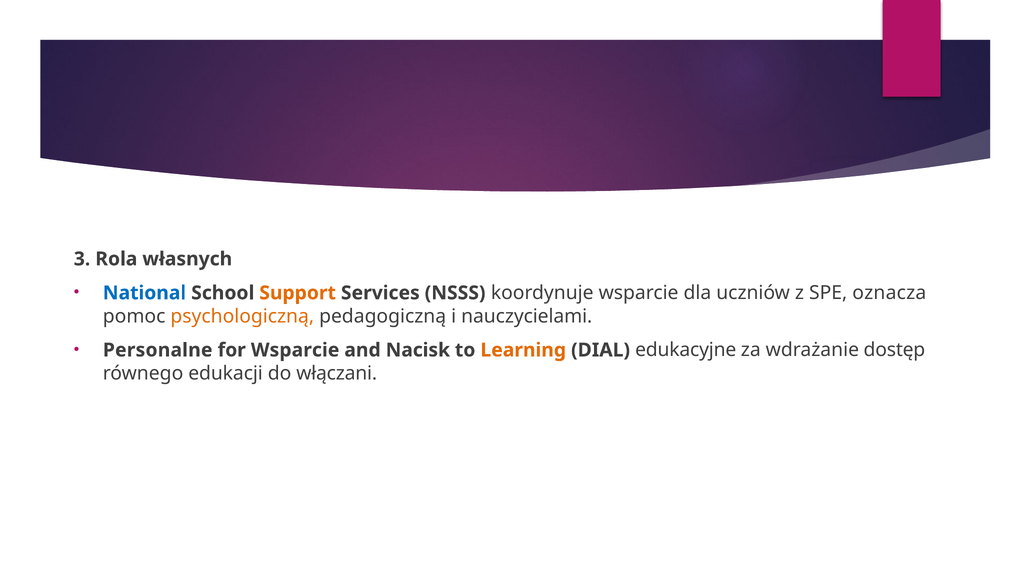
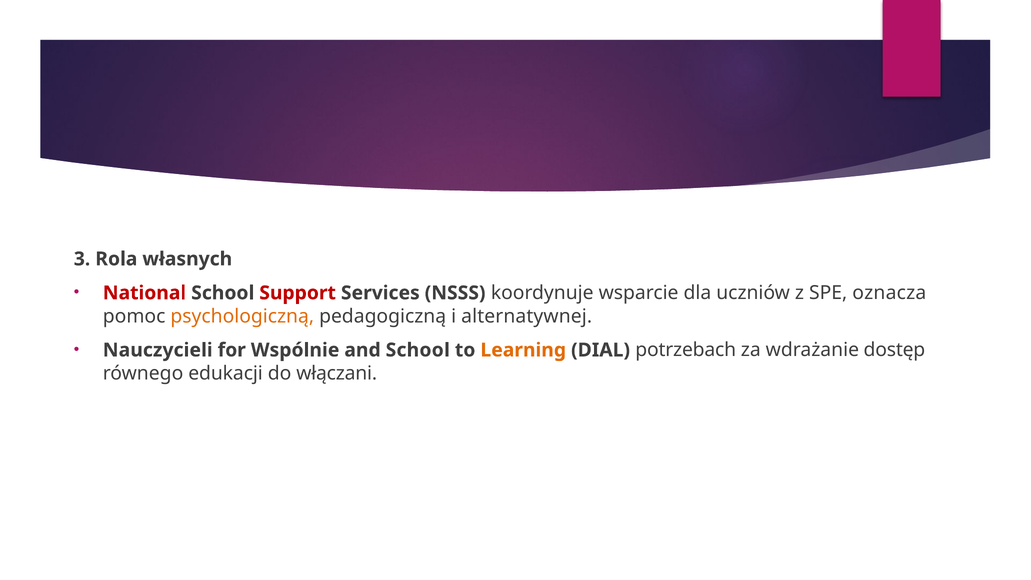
National colour: blue -> red
Support colour: orange -> red
nauczycielami: nauczycielami -> alternatywnej
Personalne: Personalne -> Nauczycieli
for Wsparcie: Wsparcie -> Wspólnie
and Nacisk: Nacisk -> School
edukacyjne: edukacyjne -> potrzebach
